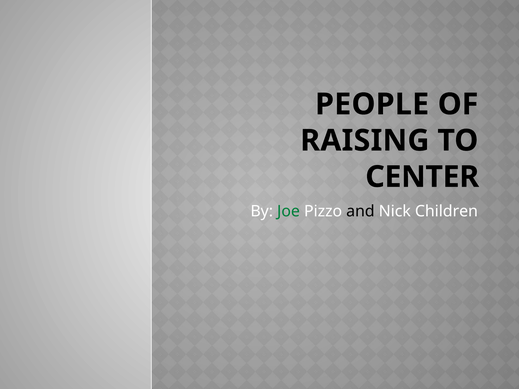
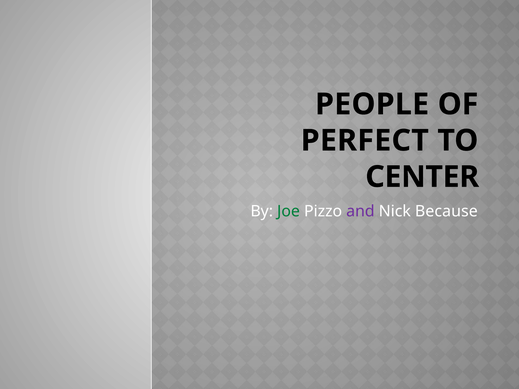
RAISING: RAISING -> PERFECT
and colour: black -> purple
Children: Children -> Because
